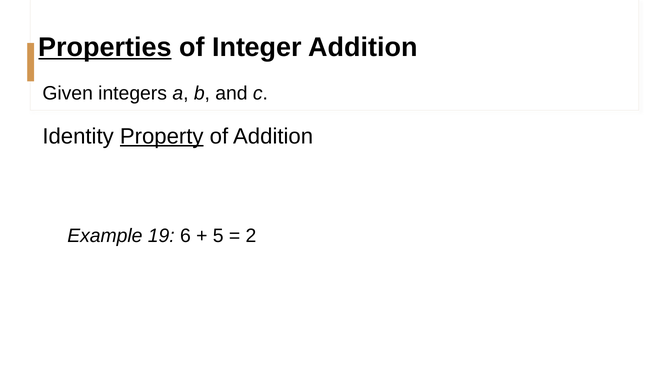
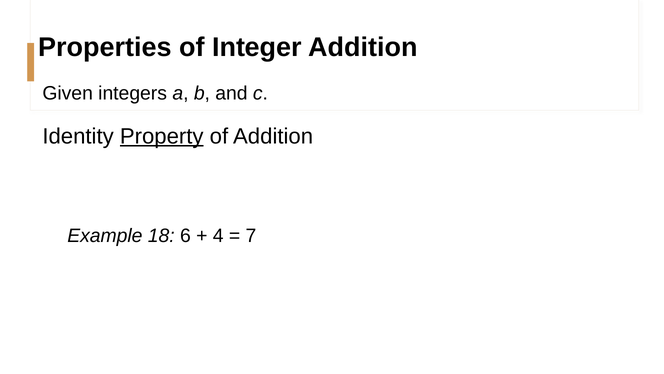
Properties underline: present -> none
19: 19 -> 18
5: 5 -> 4
2: 2 -> 7
